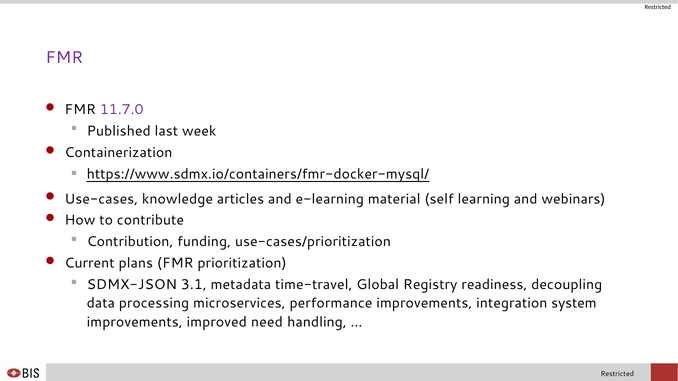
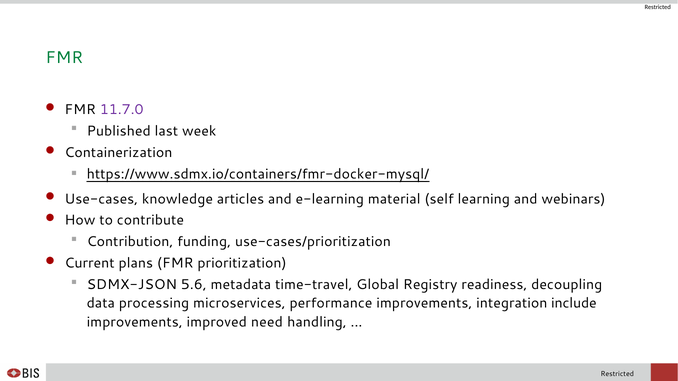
FMR at (64, 58) colour: purple -> green
3.1: 3.1 -> 5.6
system: system -> include
